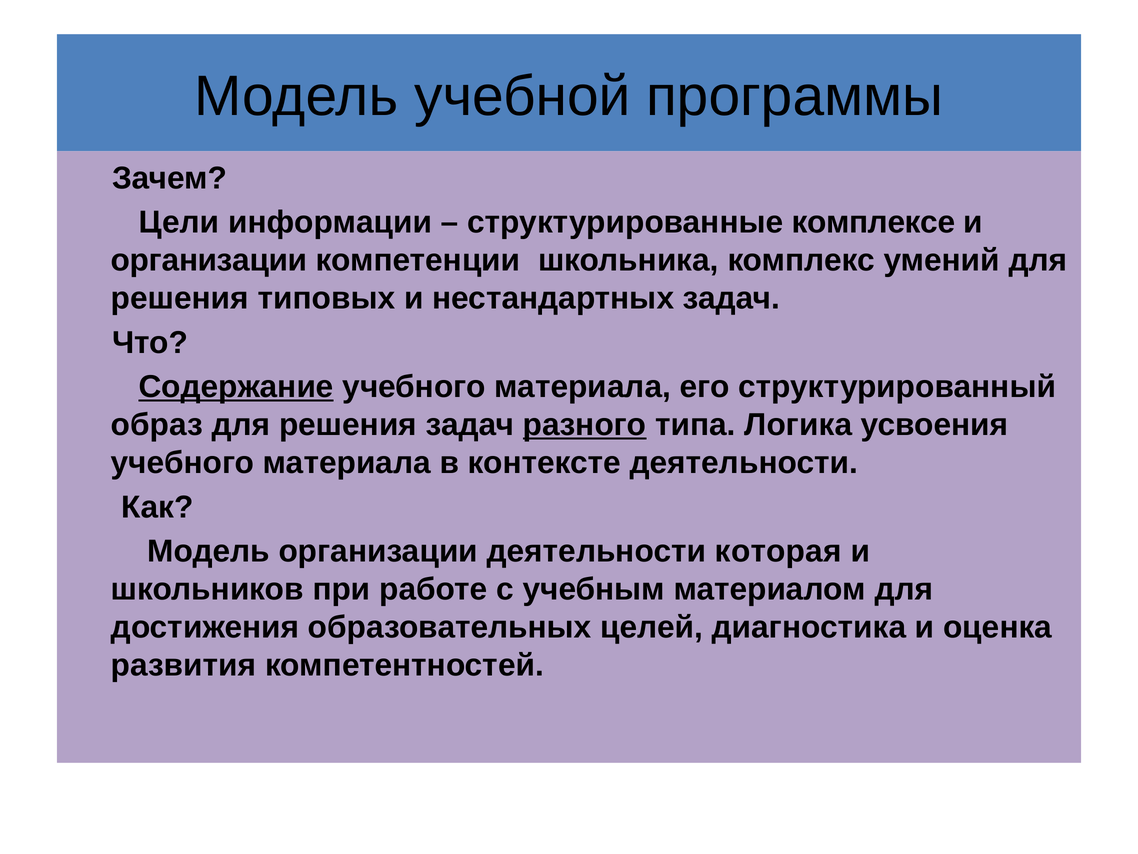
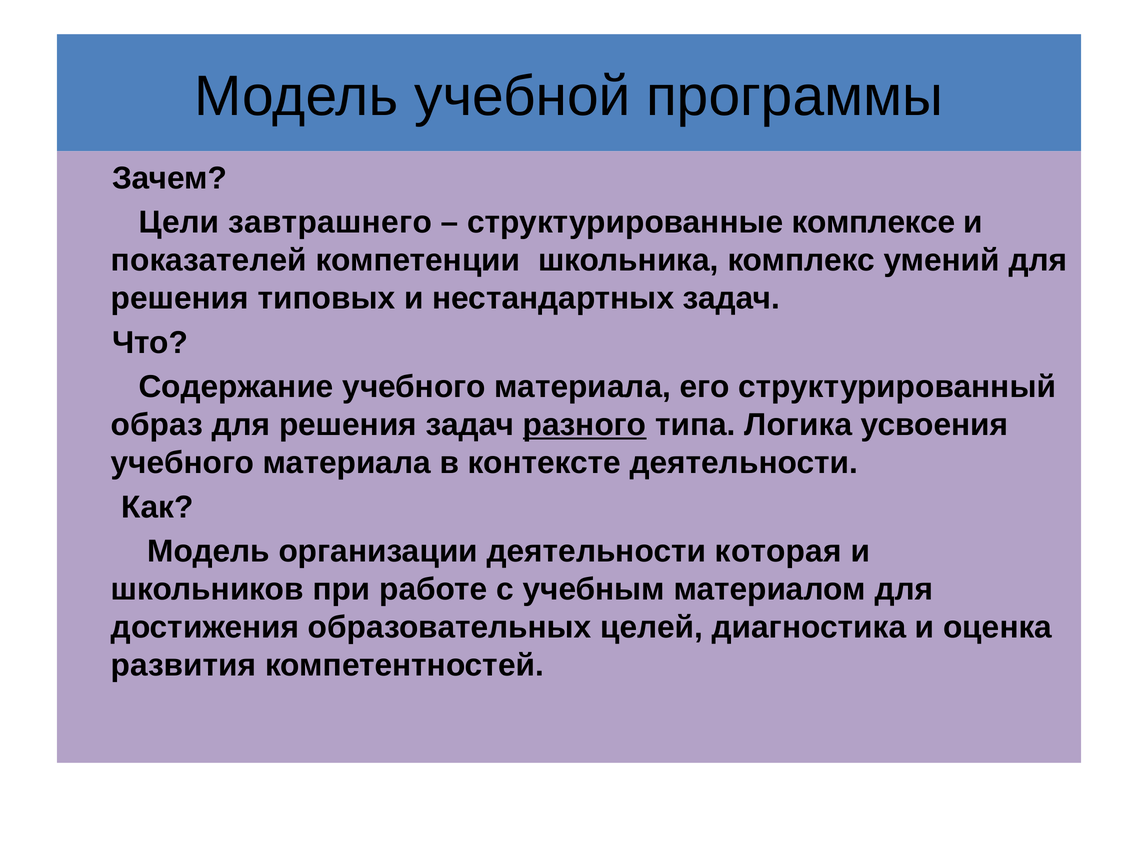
информации: информации -> завтрашнего
организации at (209, 260): организации -> показателей
Содержание underline: present -> none
